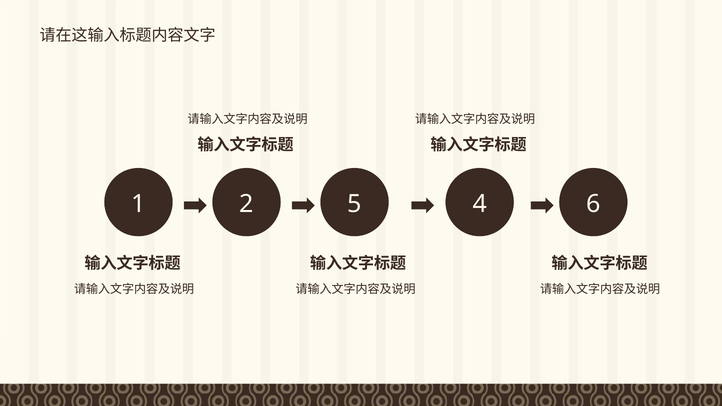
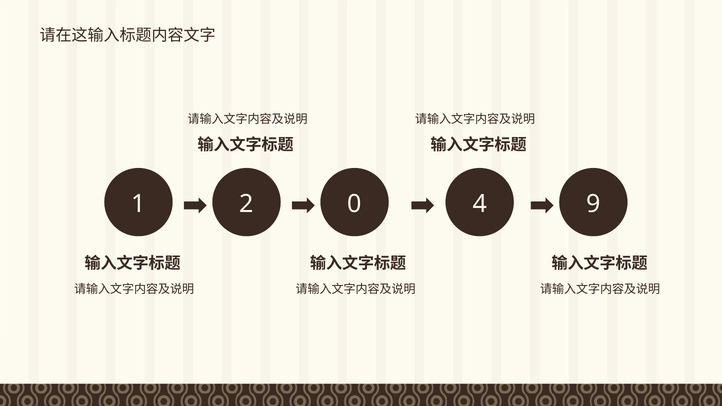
5: 5 -> 0
6: 6 -> 9
